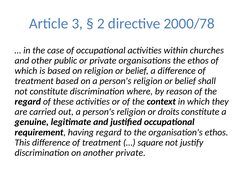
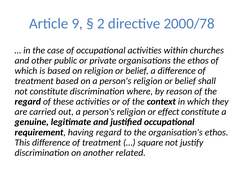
3: 3 -> 9
droits: droits -> effect
another private: private -> related
